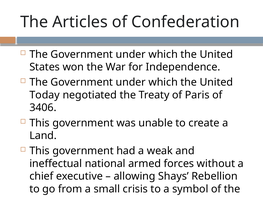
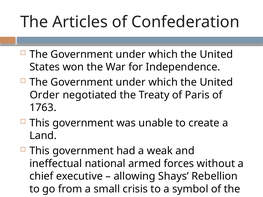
Today: Today -> Order
3406: 3406 -> 1763
